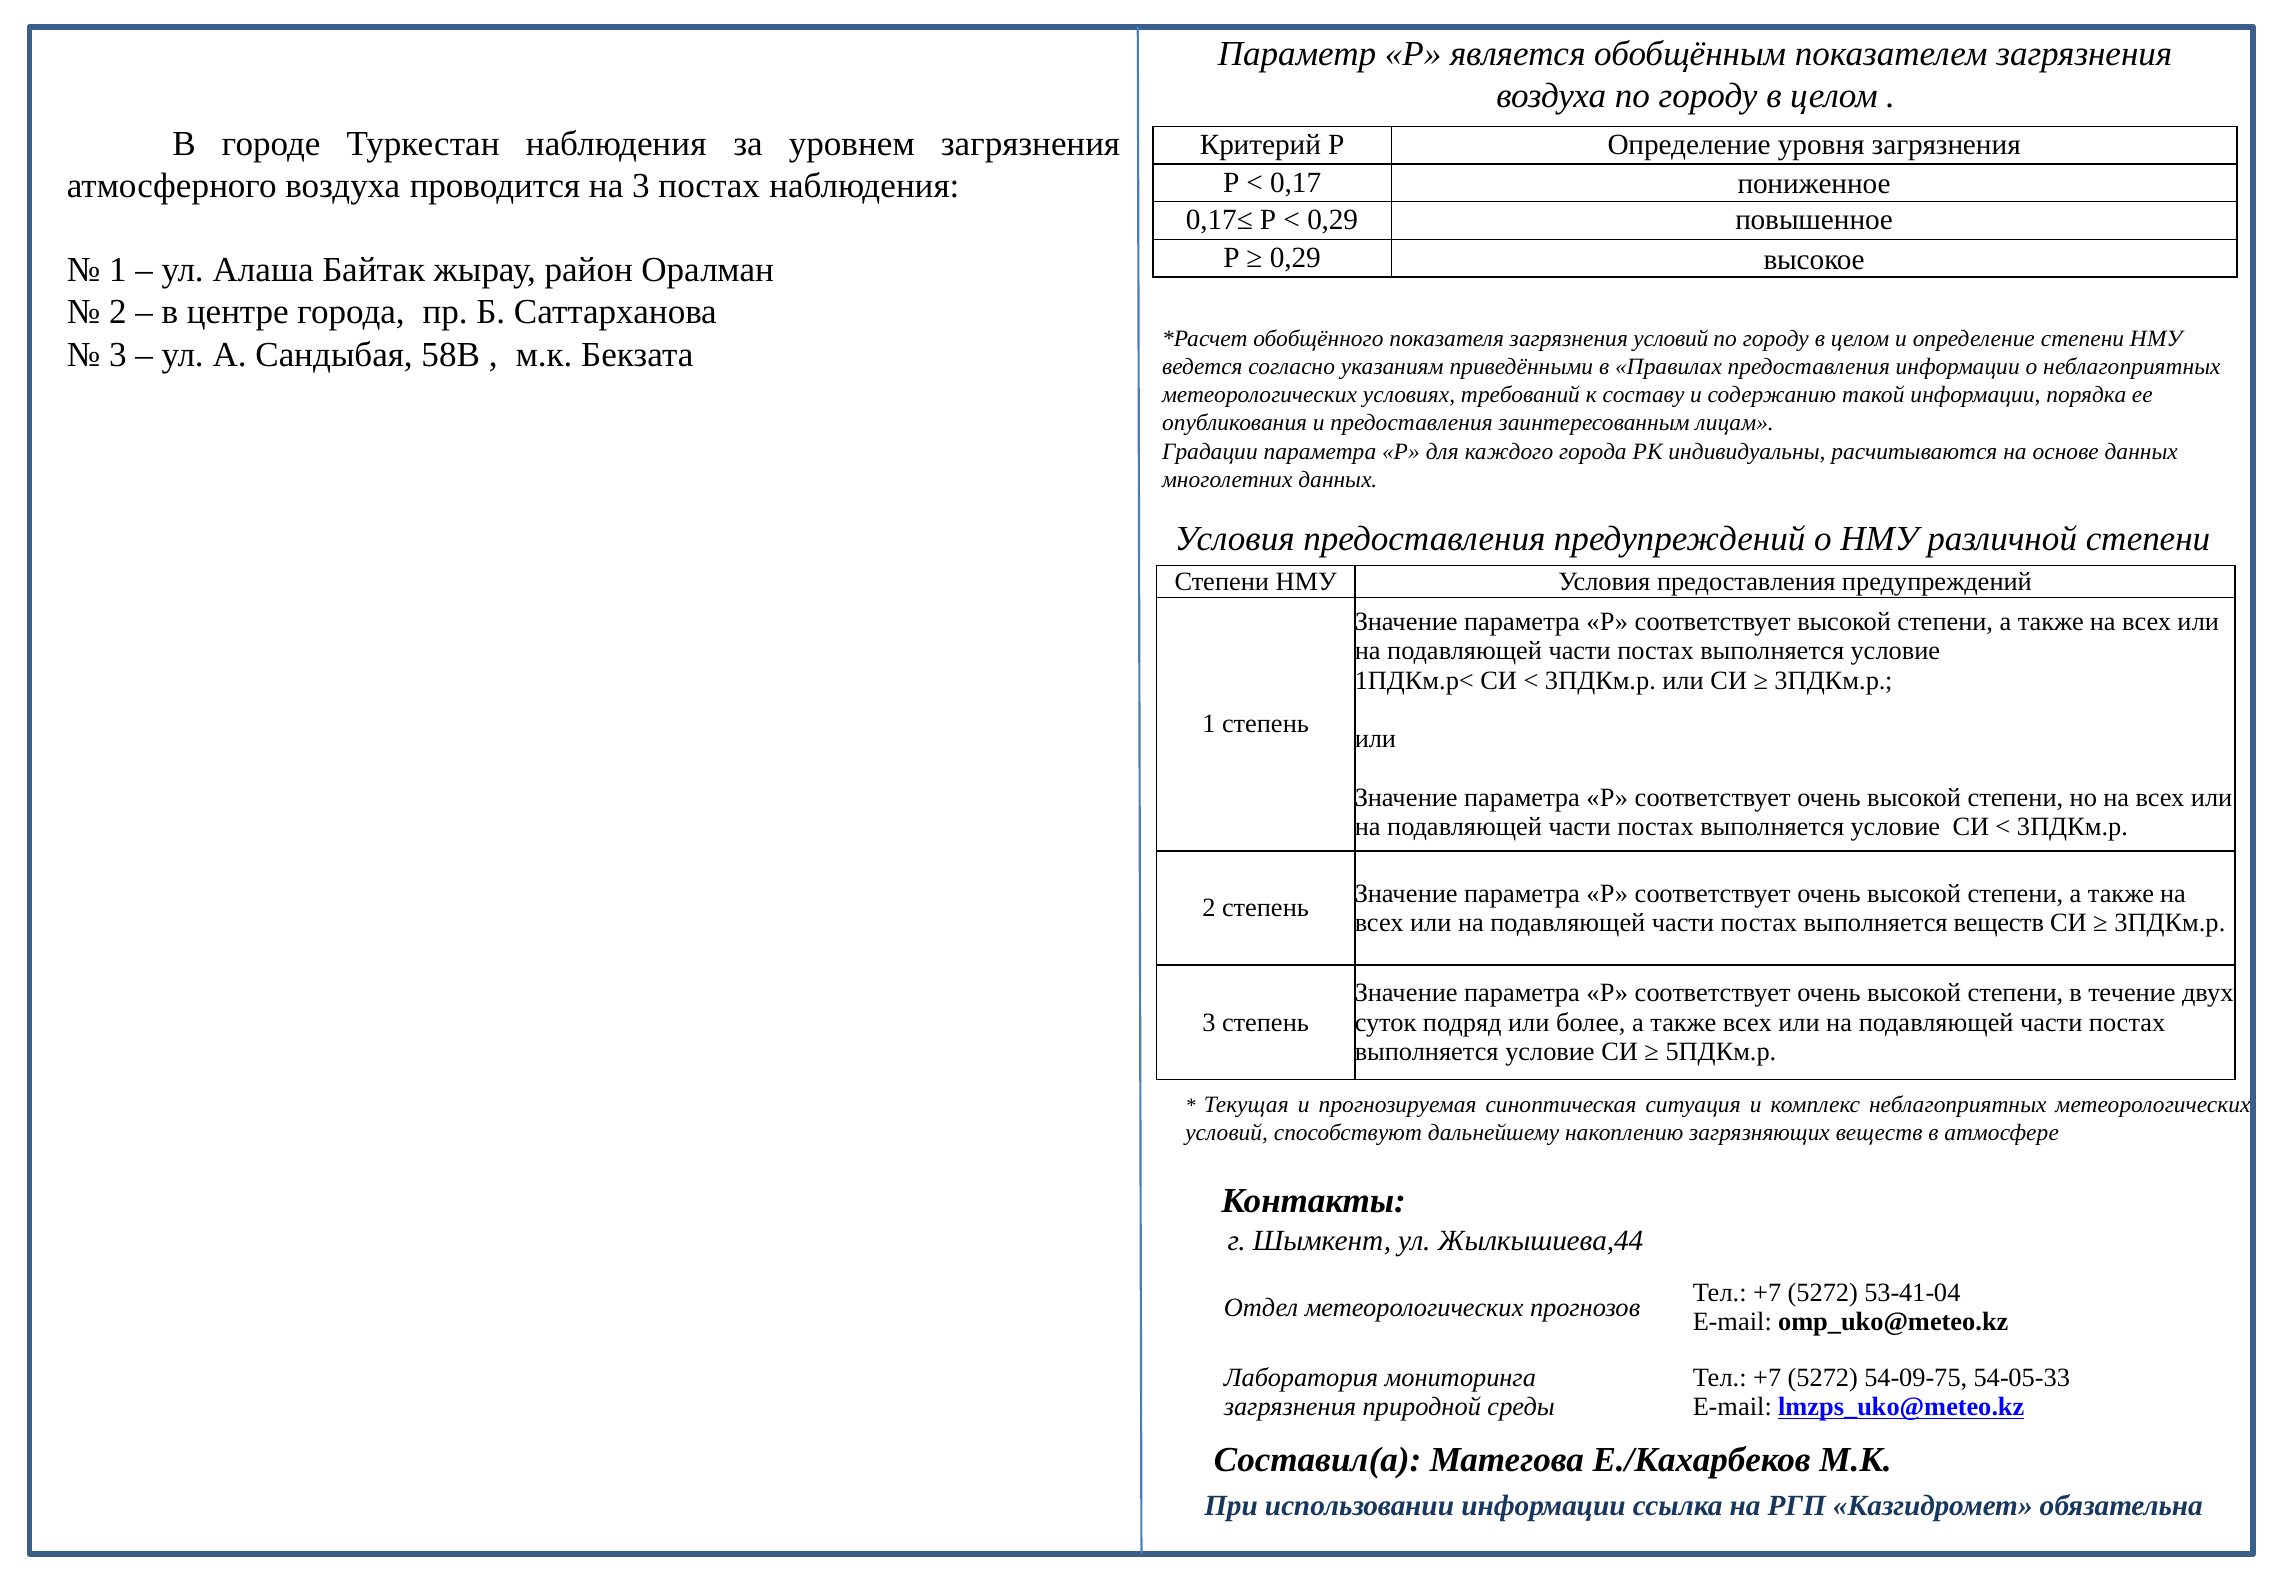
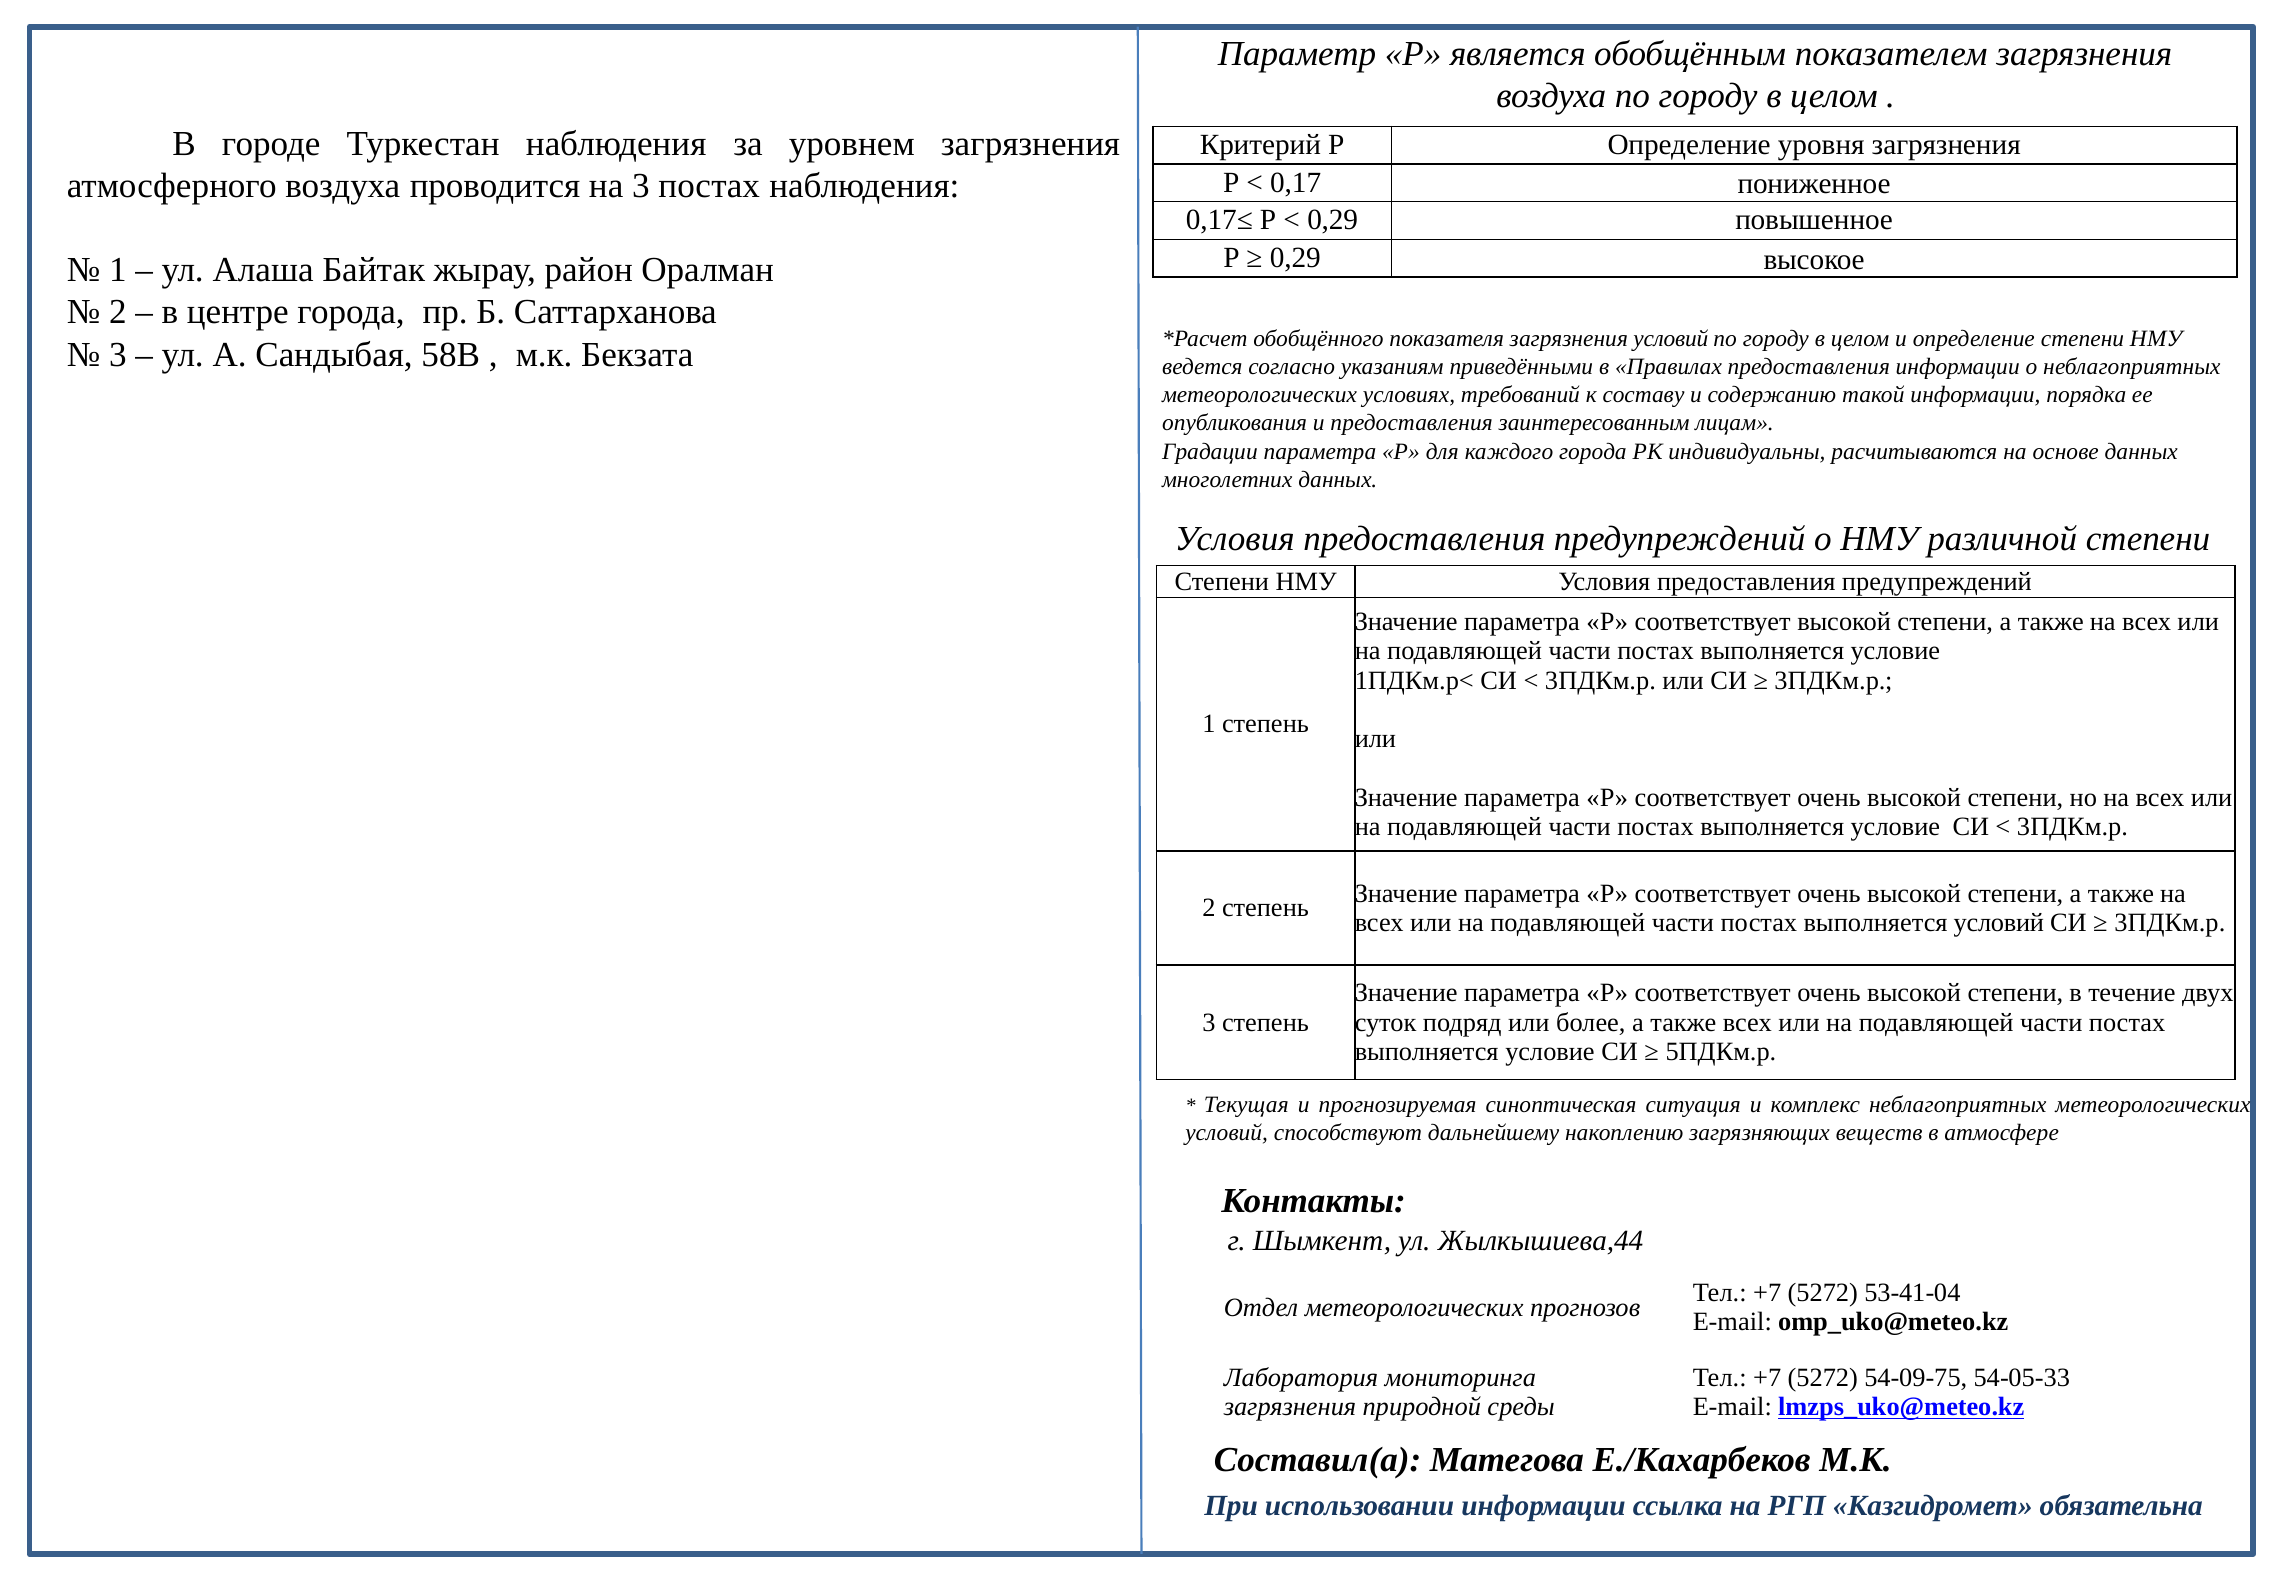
выполняется веществ: веществ -> условий
